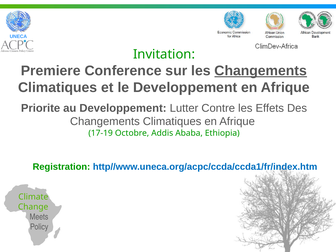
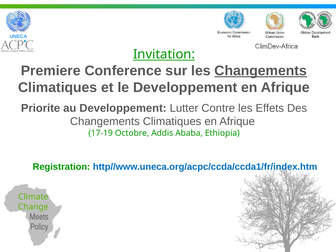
Invitation underline: none -> present
